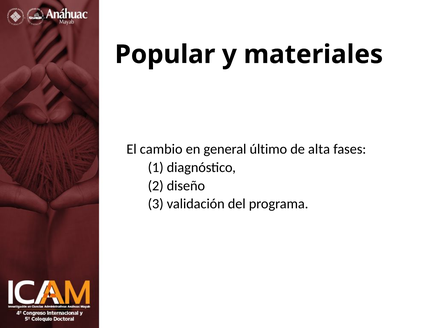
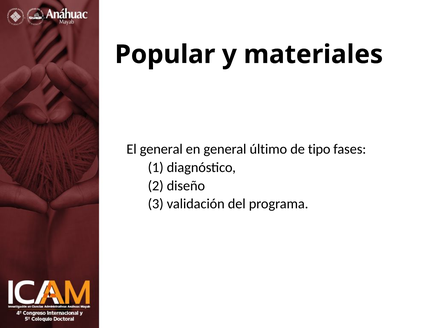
El cambio: cambio -> general
alta: alta -> tipo
